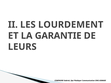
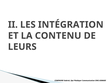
LOURDEMENT: LOURDEMENT -> INTÉGRATION
GARANTIE: GARANTIE -> CONTENU
